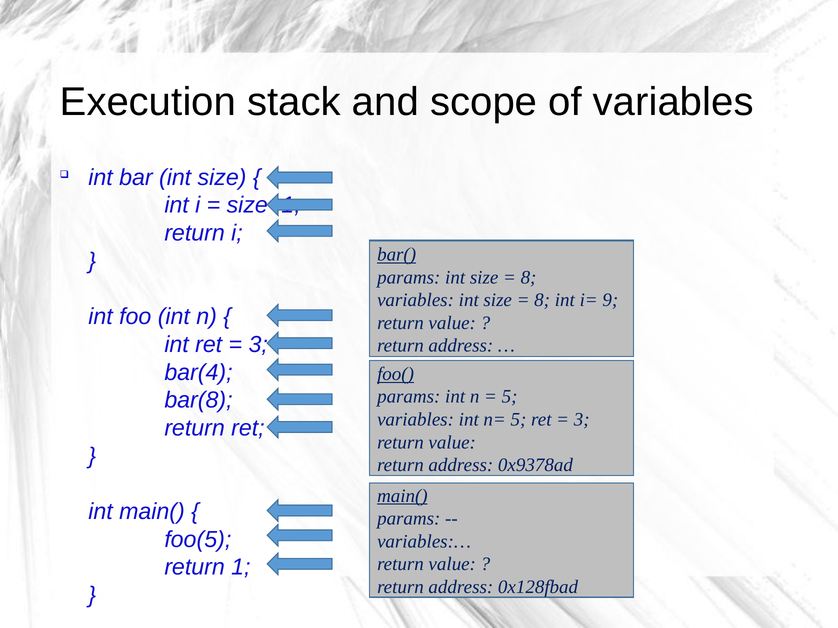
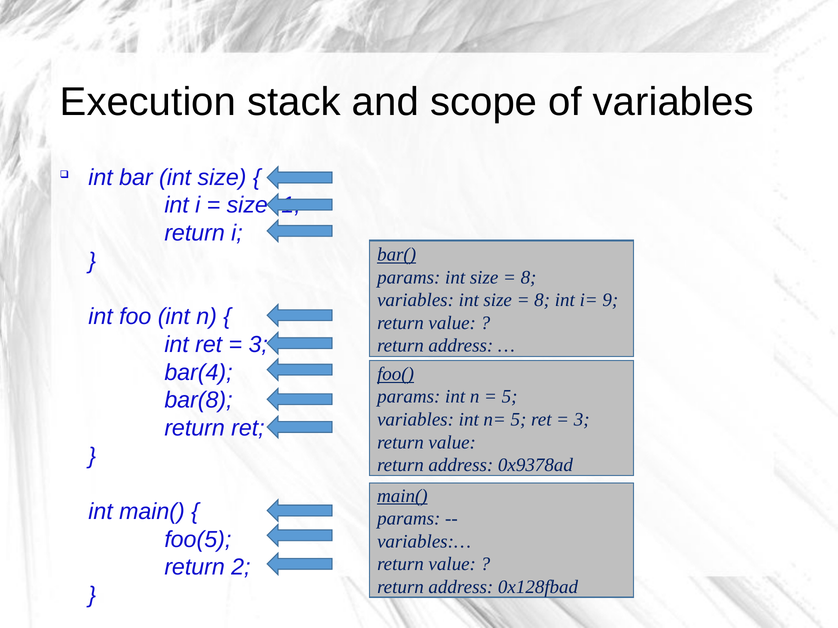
1: 1 -> 2
